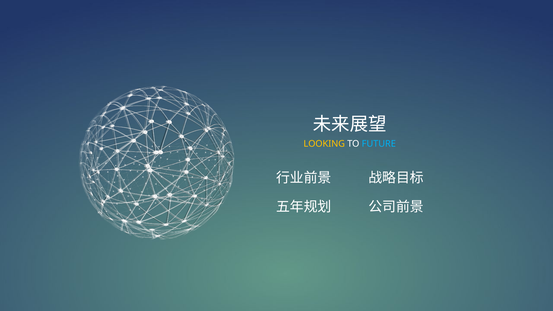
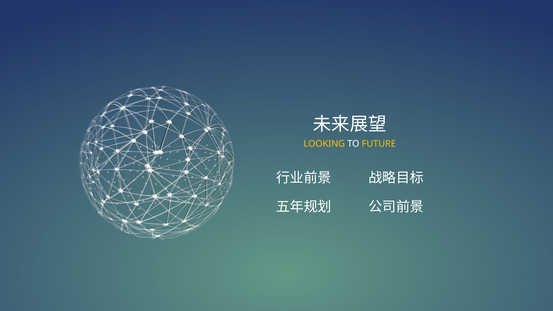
FUTURE colour: light blue -> yellow
